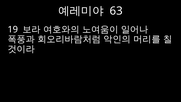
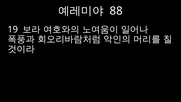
63: 63 -> 88
